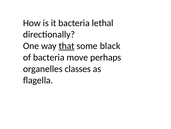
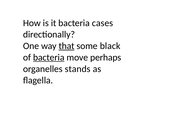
lethal: lethal -> cases
bacteria at (49, 57) underline: none -> present
classes: classes -> stands
